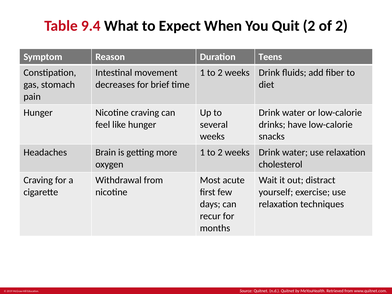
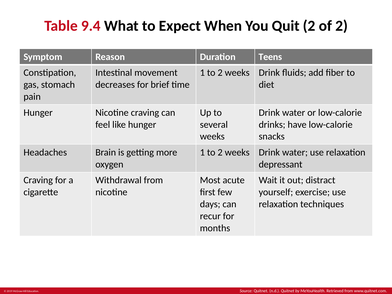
cholesterol: cholesterol -> depressant
